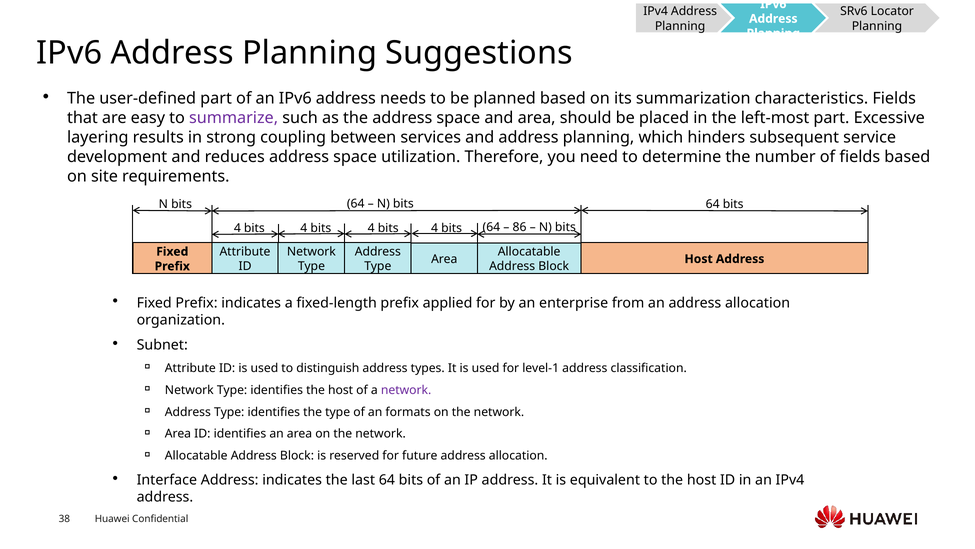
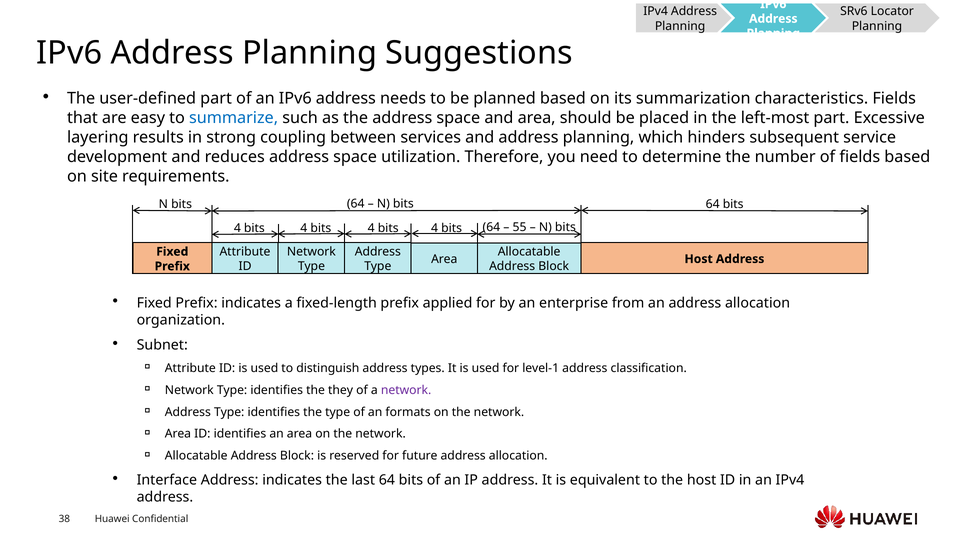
summarize colour: purple -> blue
86: 86 -> 55
identifies the host: host -> they
